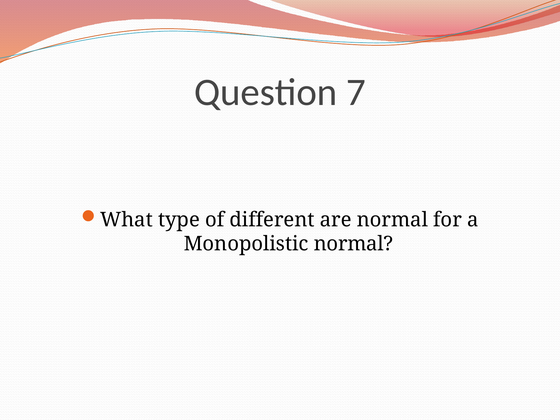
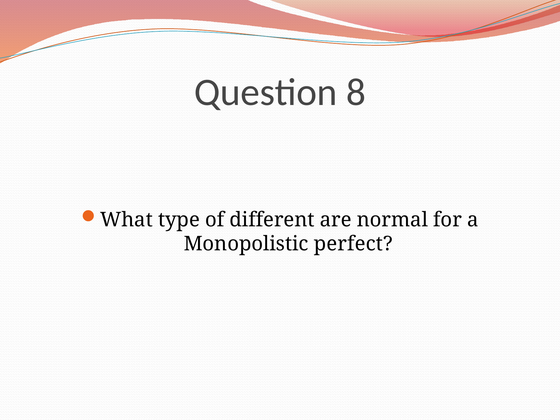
7: 7 -> 8
Monopolistic normal: normal -> perfect
